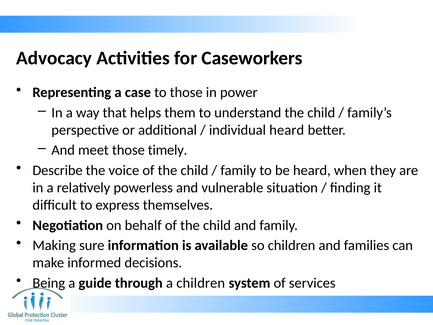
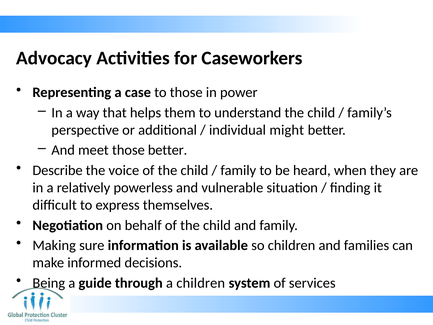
individual heard: heard -> might
those timely: timely -> better
